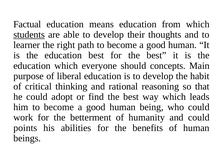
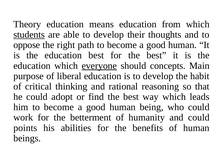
Factual: Factual -> Theory
learner: learner -> oppose
everyone underline: none -> present
